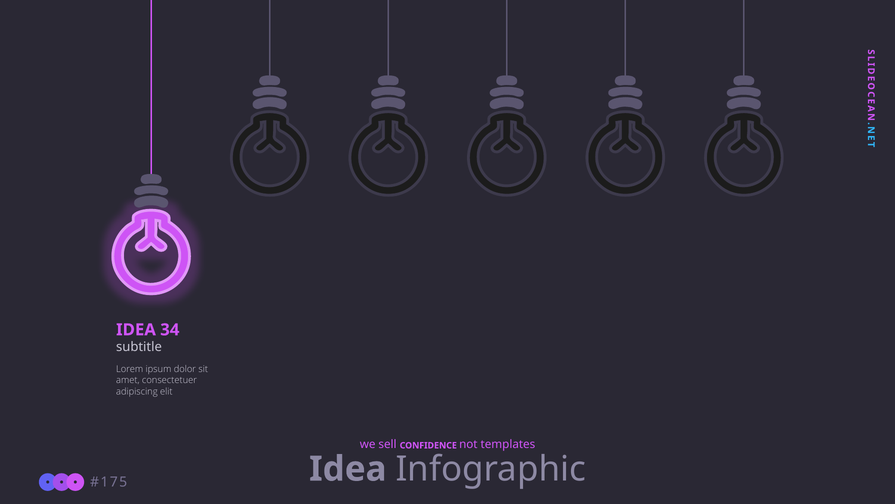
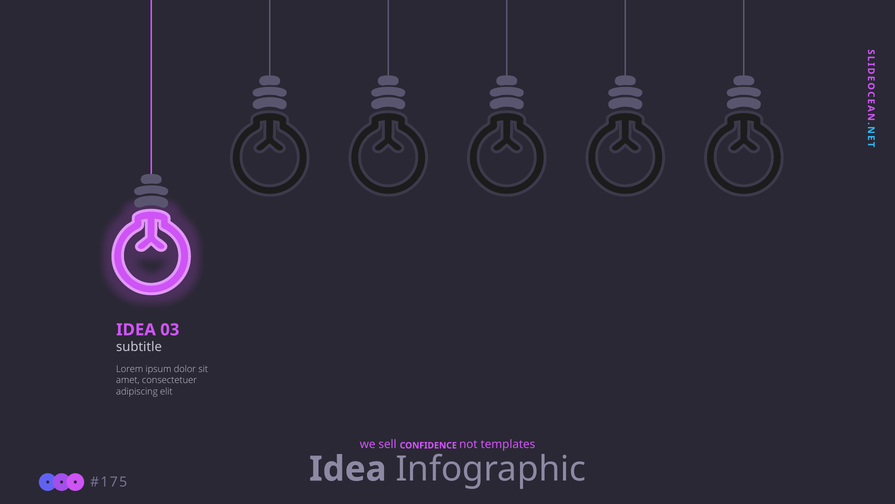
34: 34 -> 03
